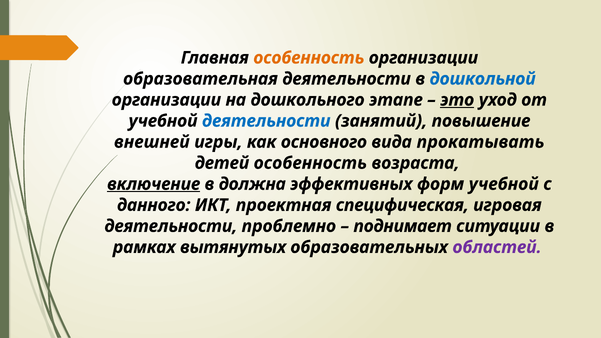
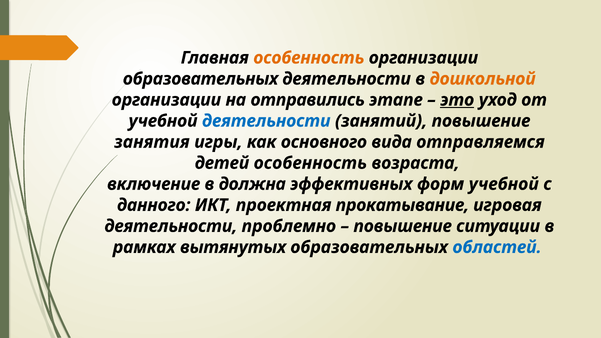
образовательная at (200, 79): образовательная -> образовательных
дошкольной colour: blue -> orange
дошкольного: дошкольного -> отправились
внешней: внешней -> занятия
прокатывать: прокатывать -> отправляемся
включение underline: present -> none
специфическая: специфическая -> прокатывание
поднимает at (403, 226): поднимает -> повышение
областей colour: purple -> blue
